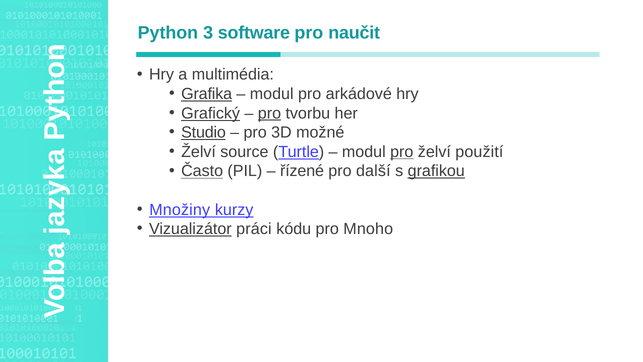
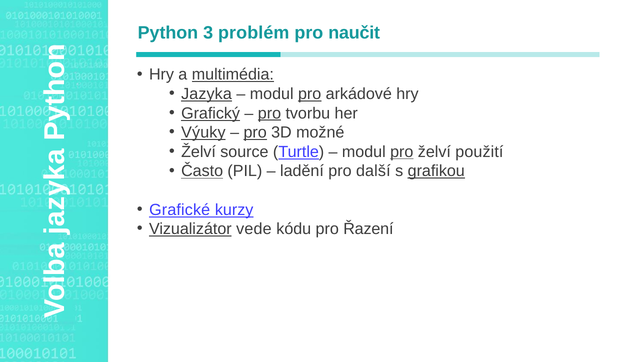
software: software -> problém
multimédia underline: none -> present
Grafika: Grafika -> Jazyka
pro at (310, 94) underline: none -> present
Studio: Studio -> Výuky
pro at (255, 132) underline: none -> present
řízené: řízené -> ladění
Množiny: Množiny -> Grafické
práci: práci -> vede
Mnoho: Mnoho -> Řazení
